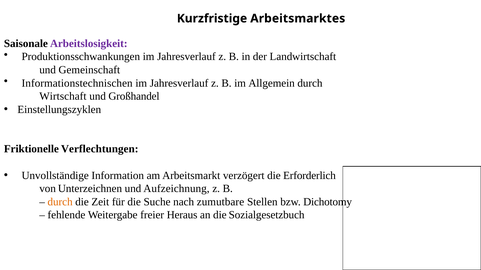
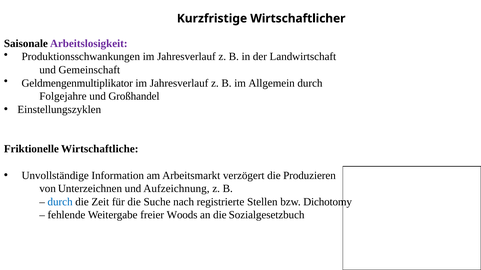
Arbeitsmarktes: Arbeitsmarktes -> Wirtschaftlicher
Informationstechnischen: Informationstechnischen -> Geldmengenmultiplikator
Wirtschaft: Wirtschaft -> Folgejahre
Verflechtungen: Verflechtungen -> Wirtschaftliche
Erforderlich: Erforderlich -> Produzieren
durch at (60, 202) colour: orange -> blue
zumutbare: zumutbare -> registrierte
Heraus: Heraus -> Woods
